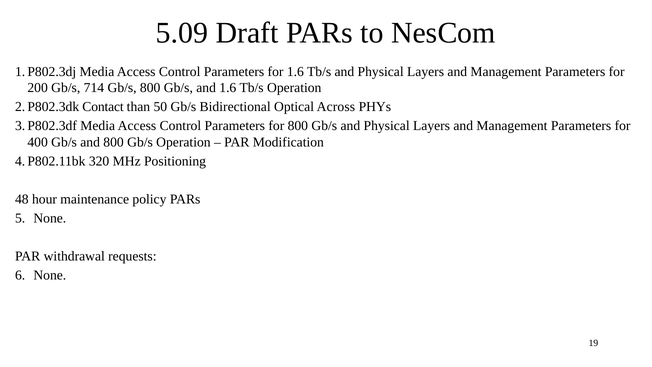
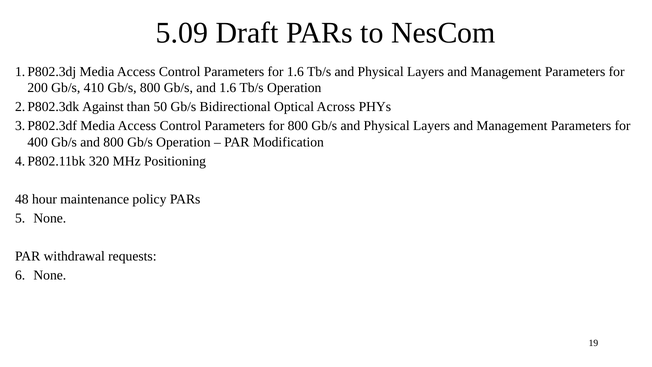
714: 714 -> 410
Contact: Contact -> Against
